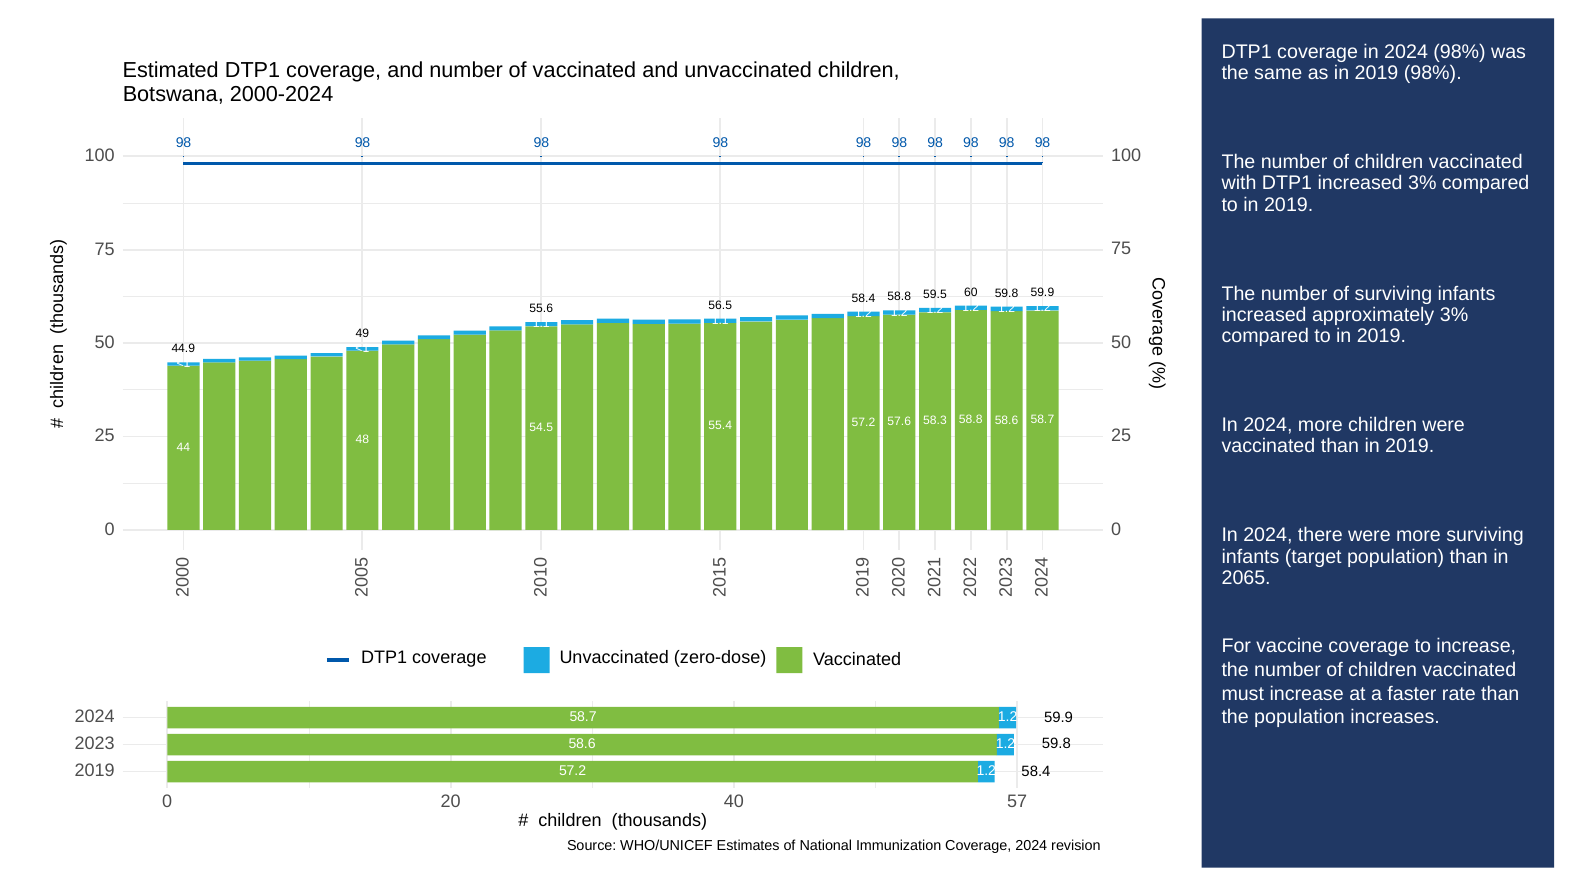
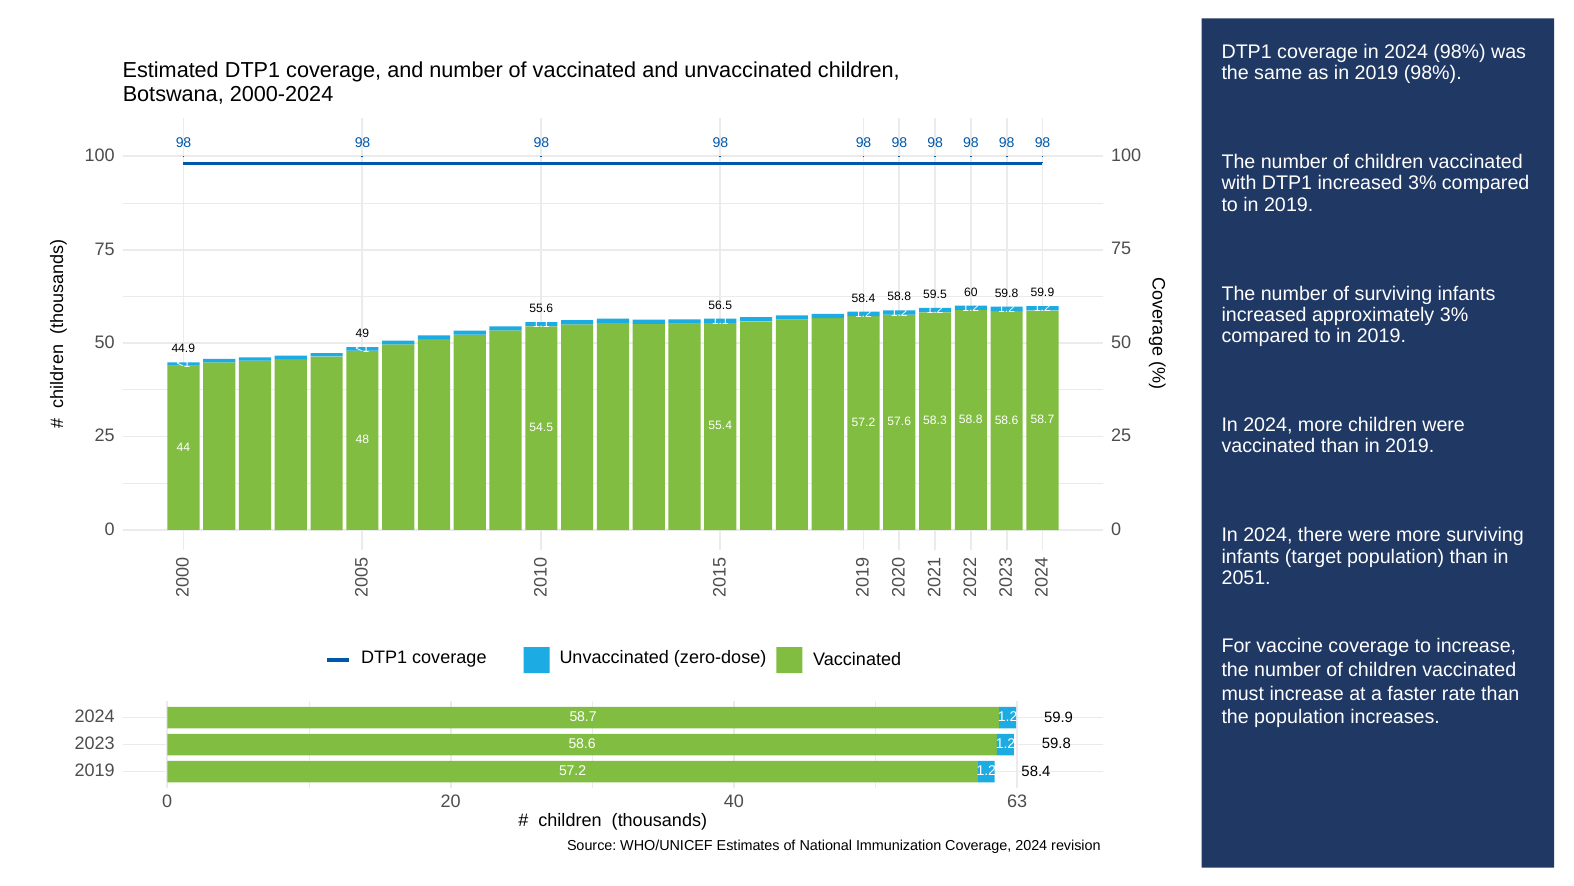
2065: 2065 -> 2051
57: 57 -> 63
